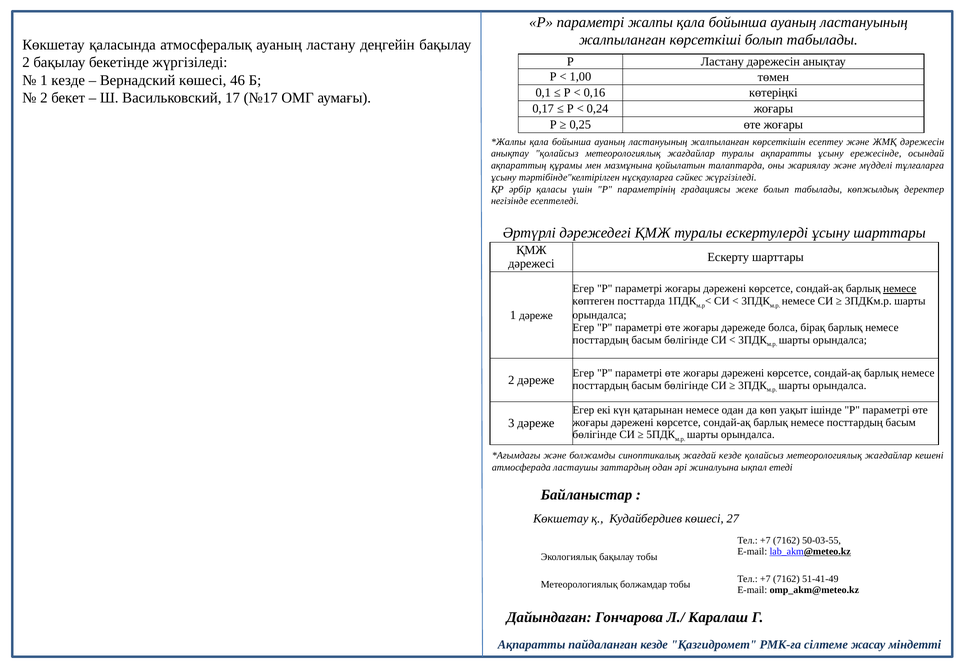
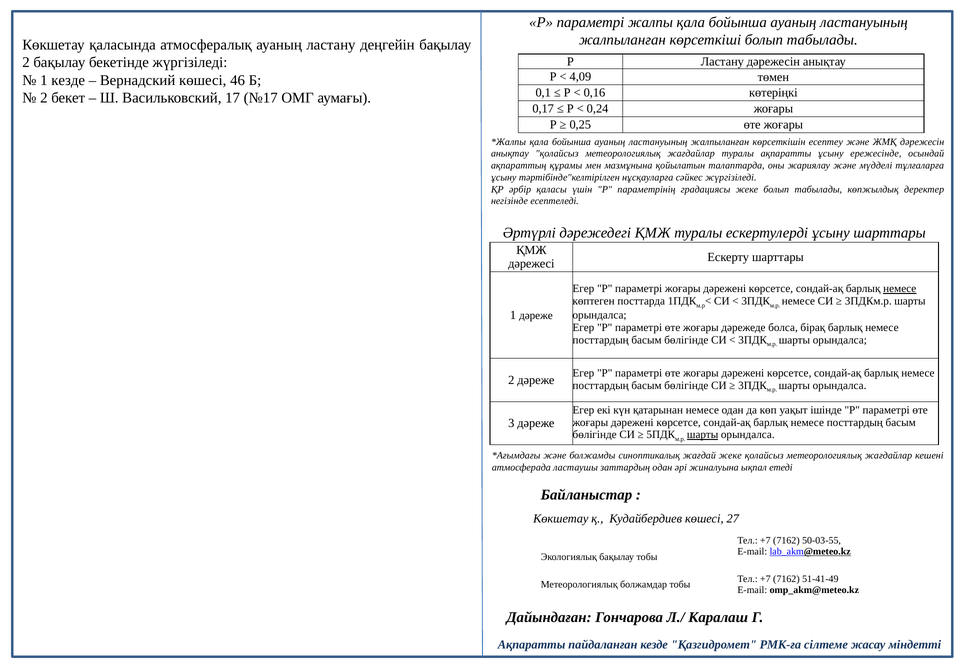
1,00: 1,00 -> 4,09
шарты at (703, 435) underline: none -> present
жағдай кезде: кезде -> жеке
